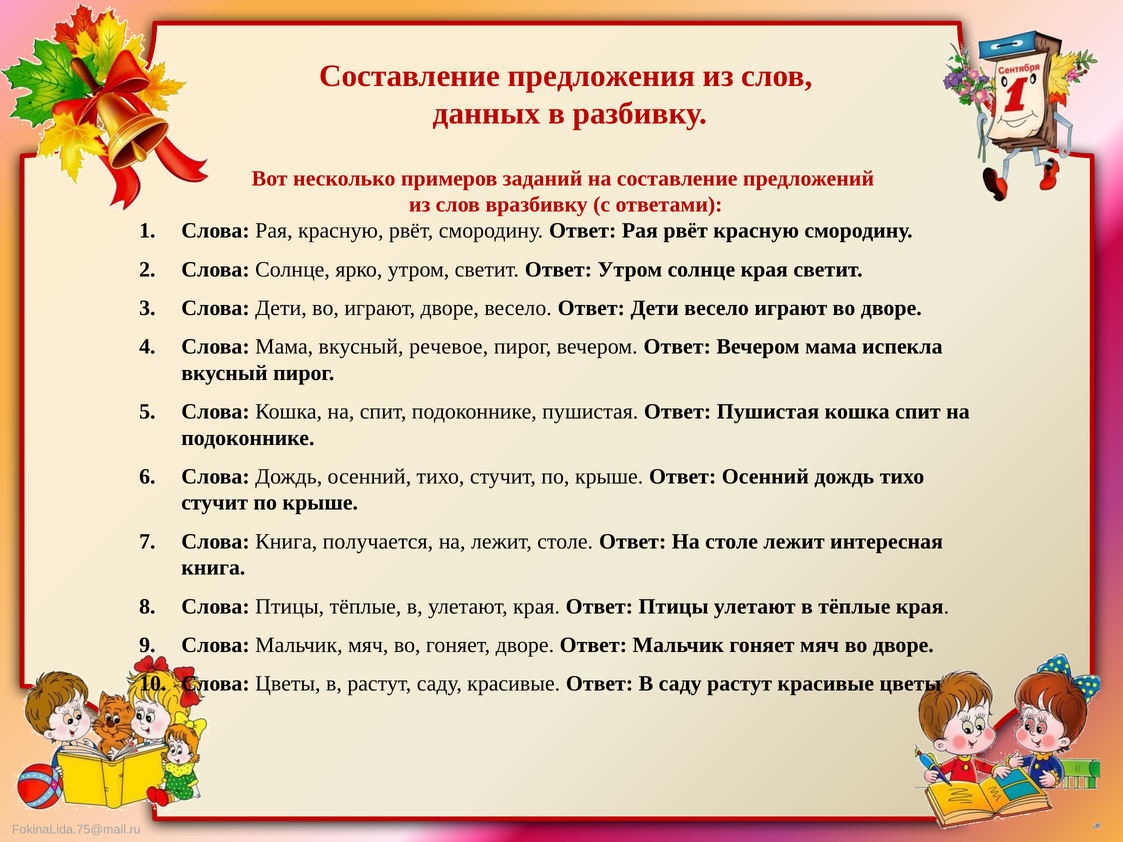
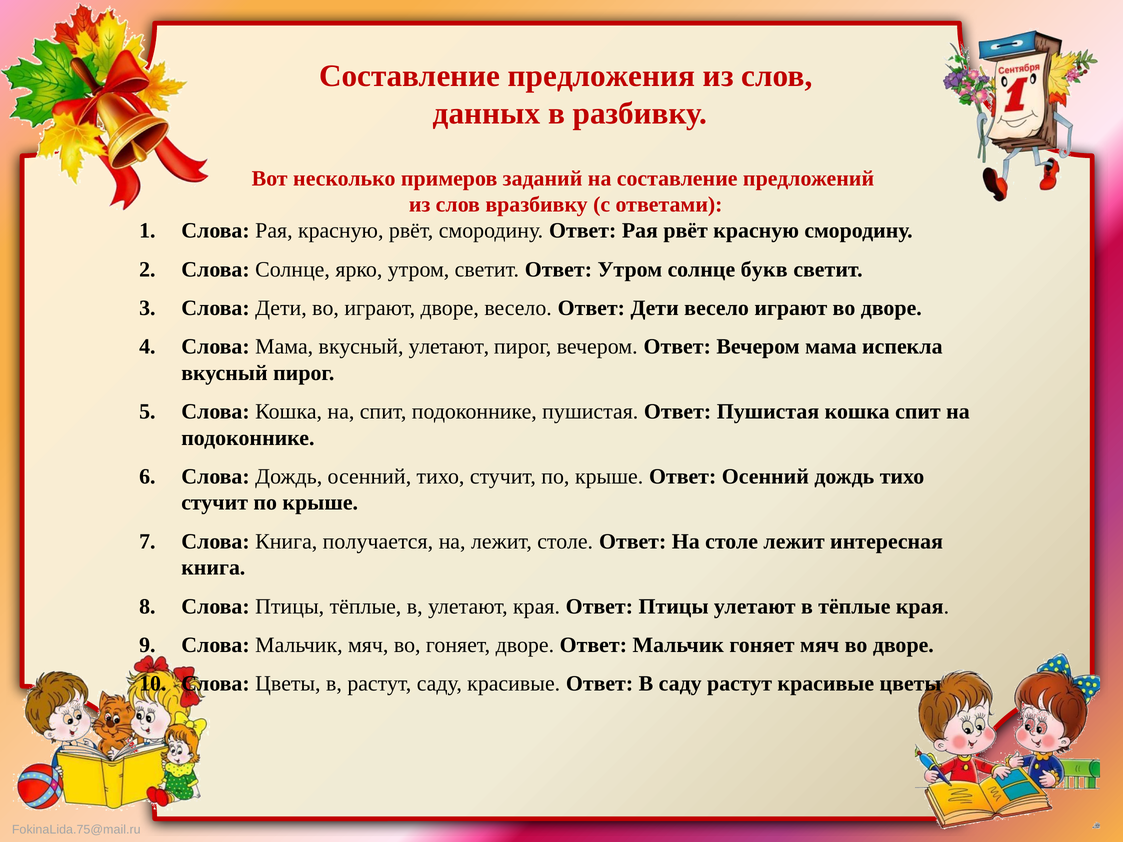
солнце края: края -> букв
вкусный речевое: речевое -> улетают
